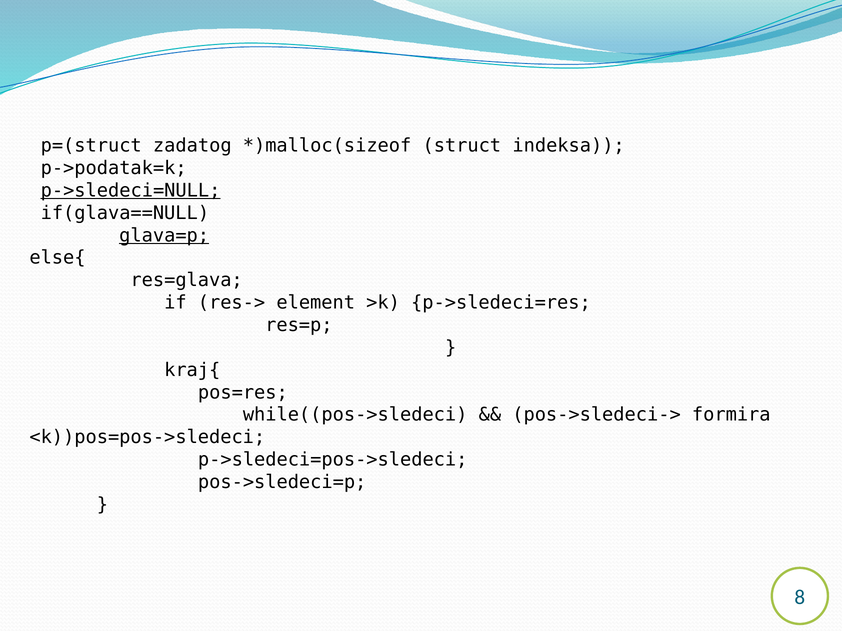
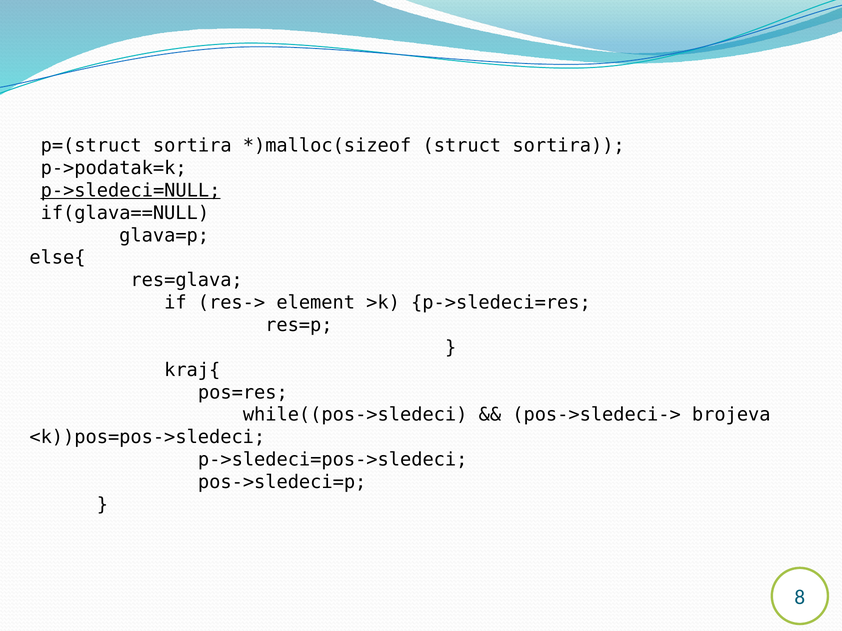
p=(struct zadatog: zadatog -> sortira
struct indeksa: indeksa -> sortira
glava=p underline: present -> none
formira: formira -> brojeva
